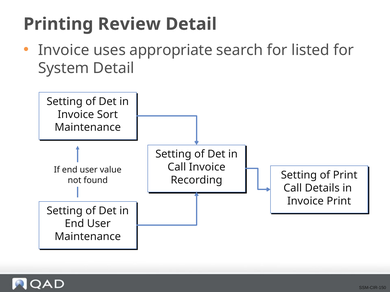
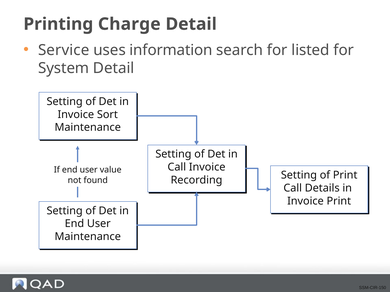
Review: Review -> Charge
Invoice at (64, 50): Invoice -> Service
appropriate: appropriate -> information
